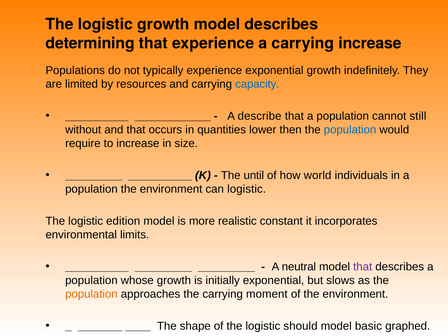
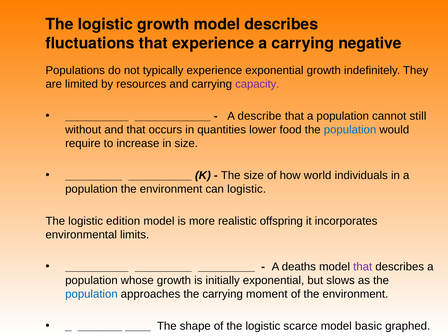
determining: determining -> fluctuations
carrying increase: increase -> negative
capacity colour: blue -> purple
then: then -> food
The until: until -> size
constant: constant -> offspring
neutral: neutral -> deaths
population at (91, 294) colour: orange -> blue
should: should -> scarce
